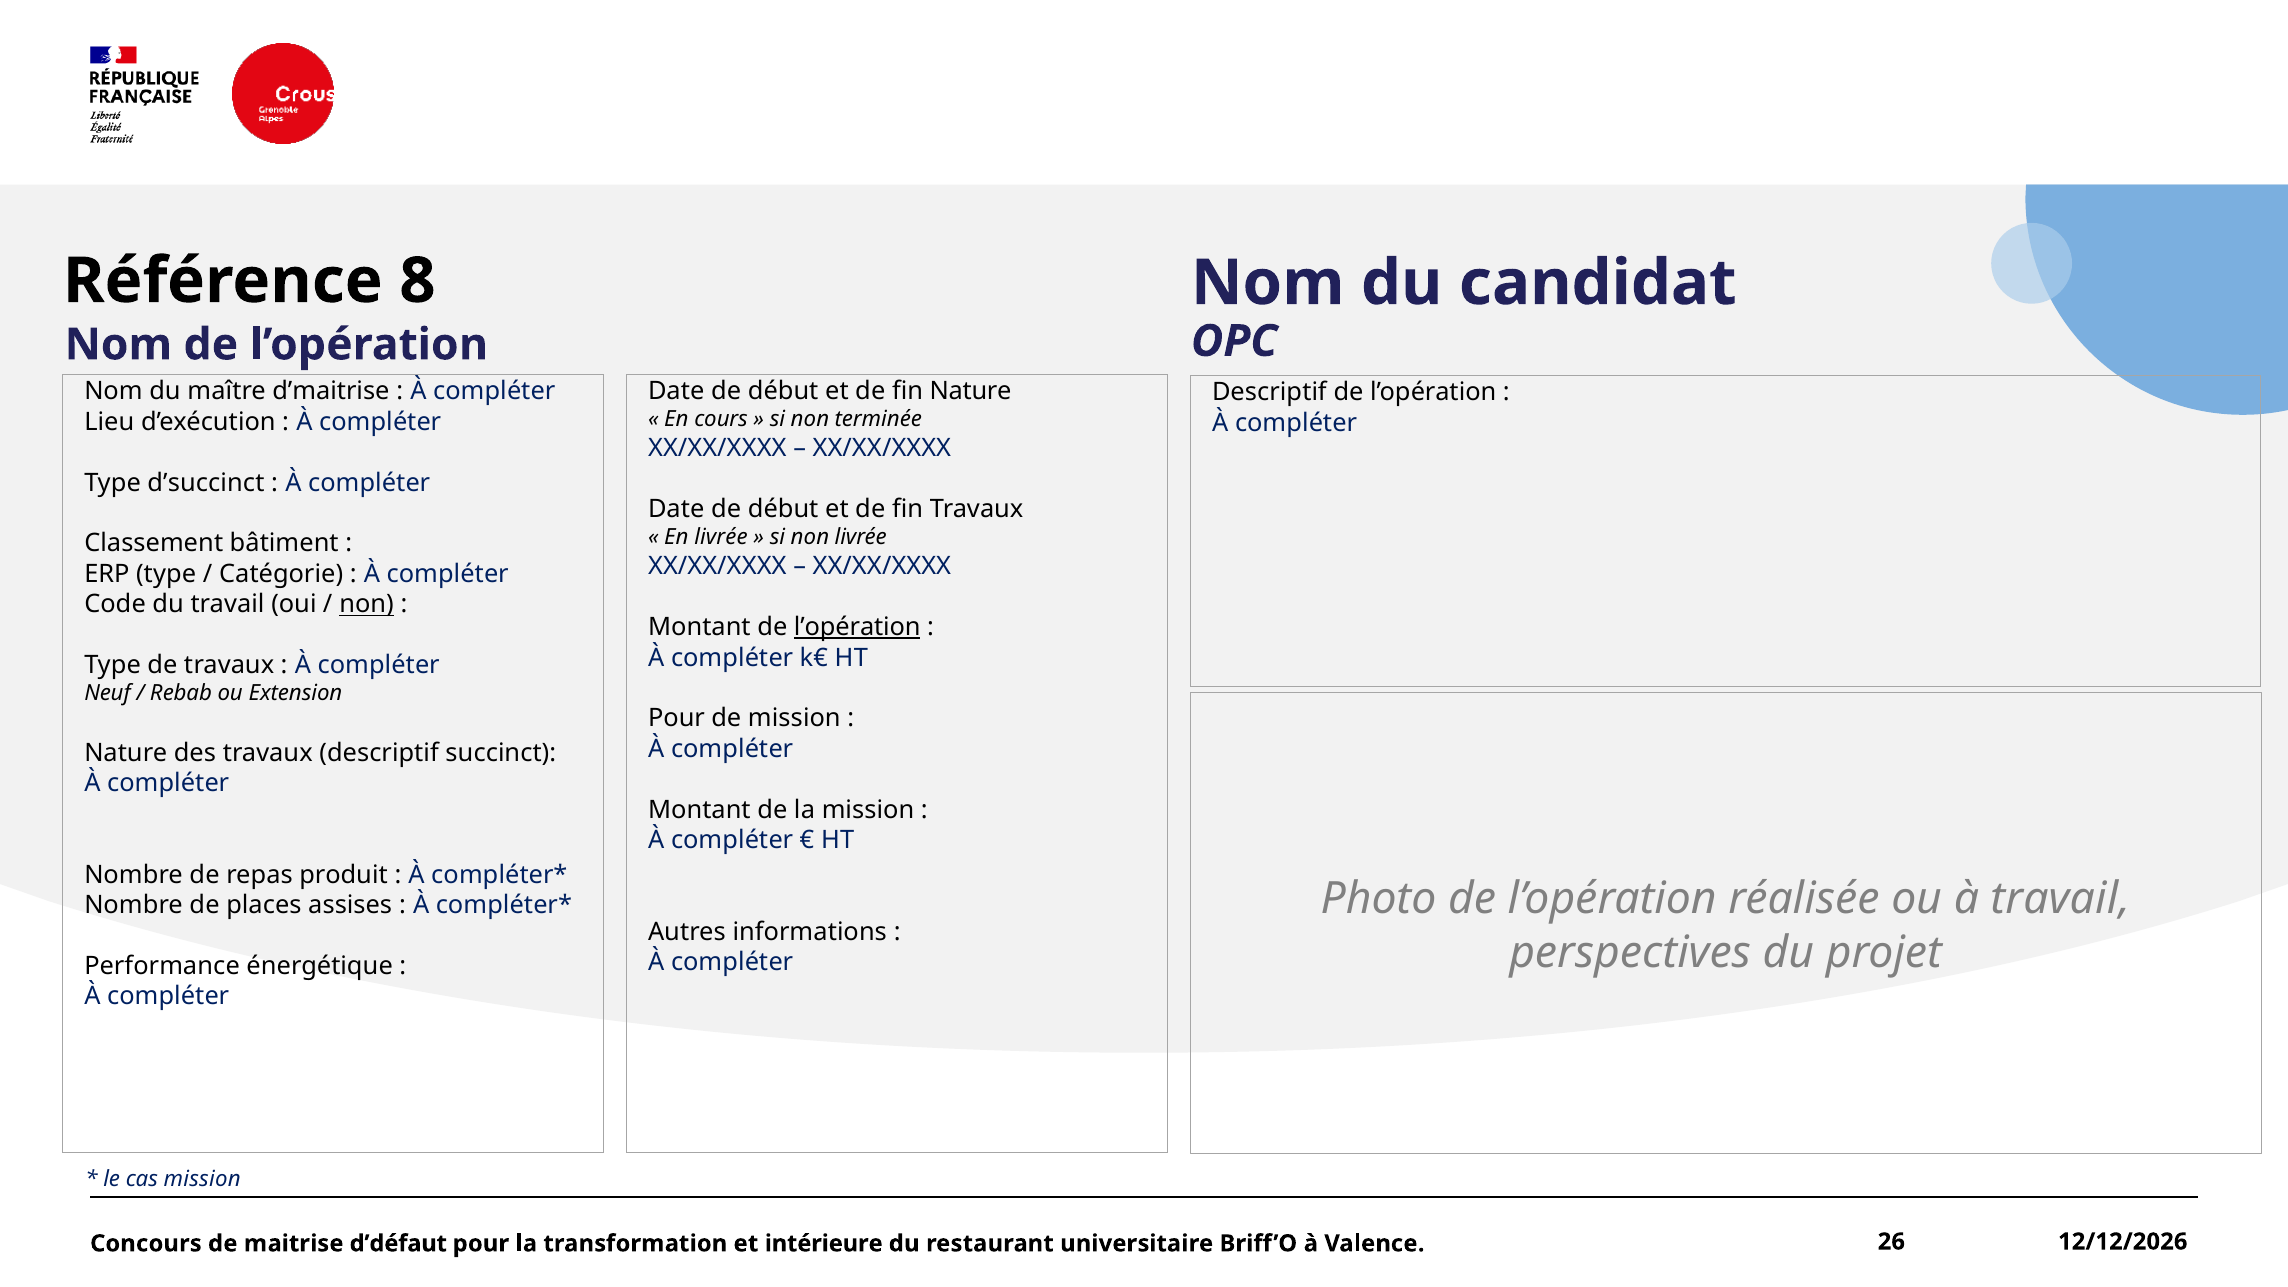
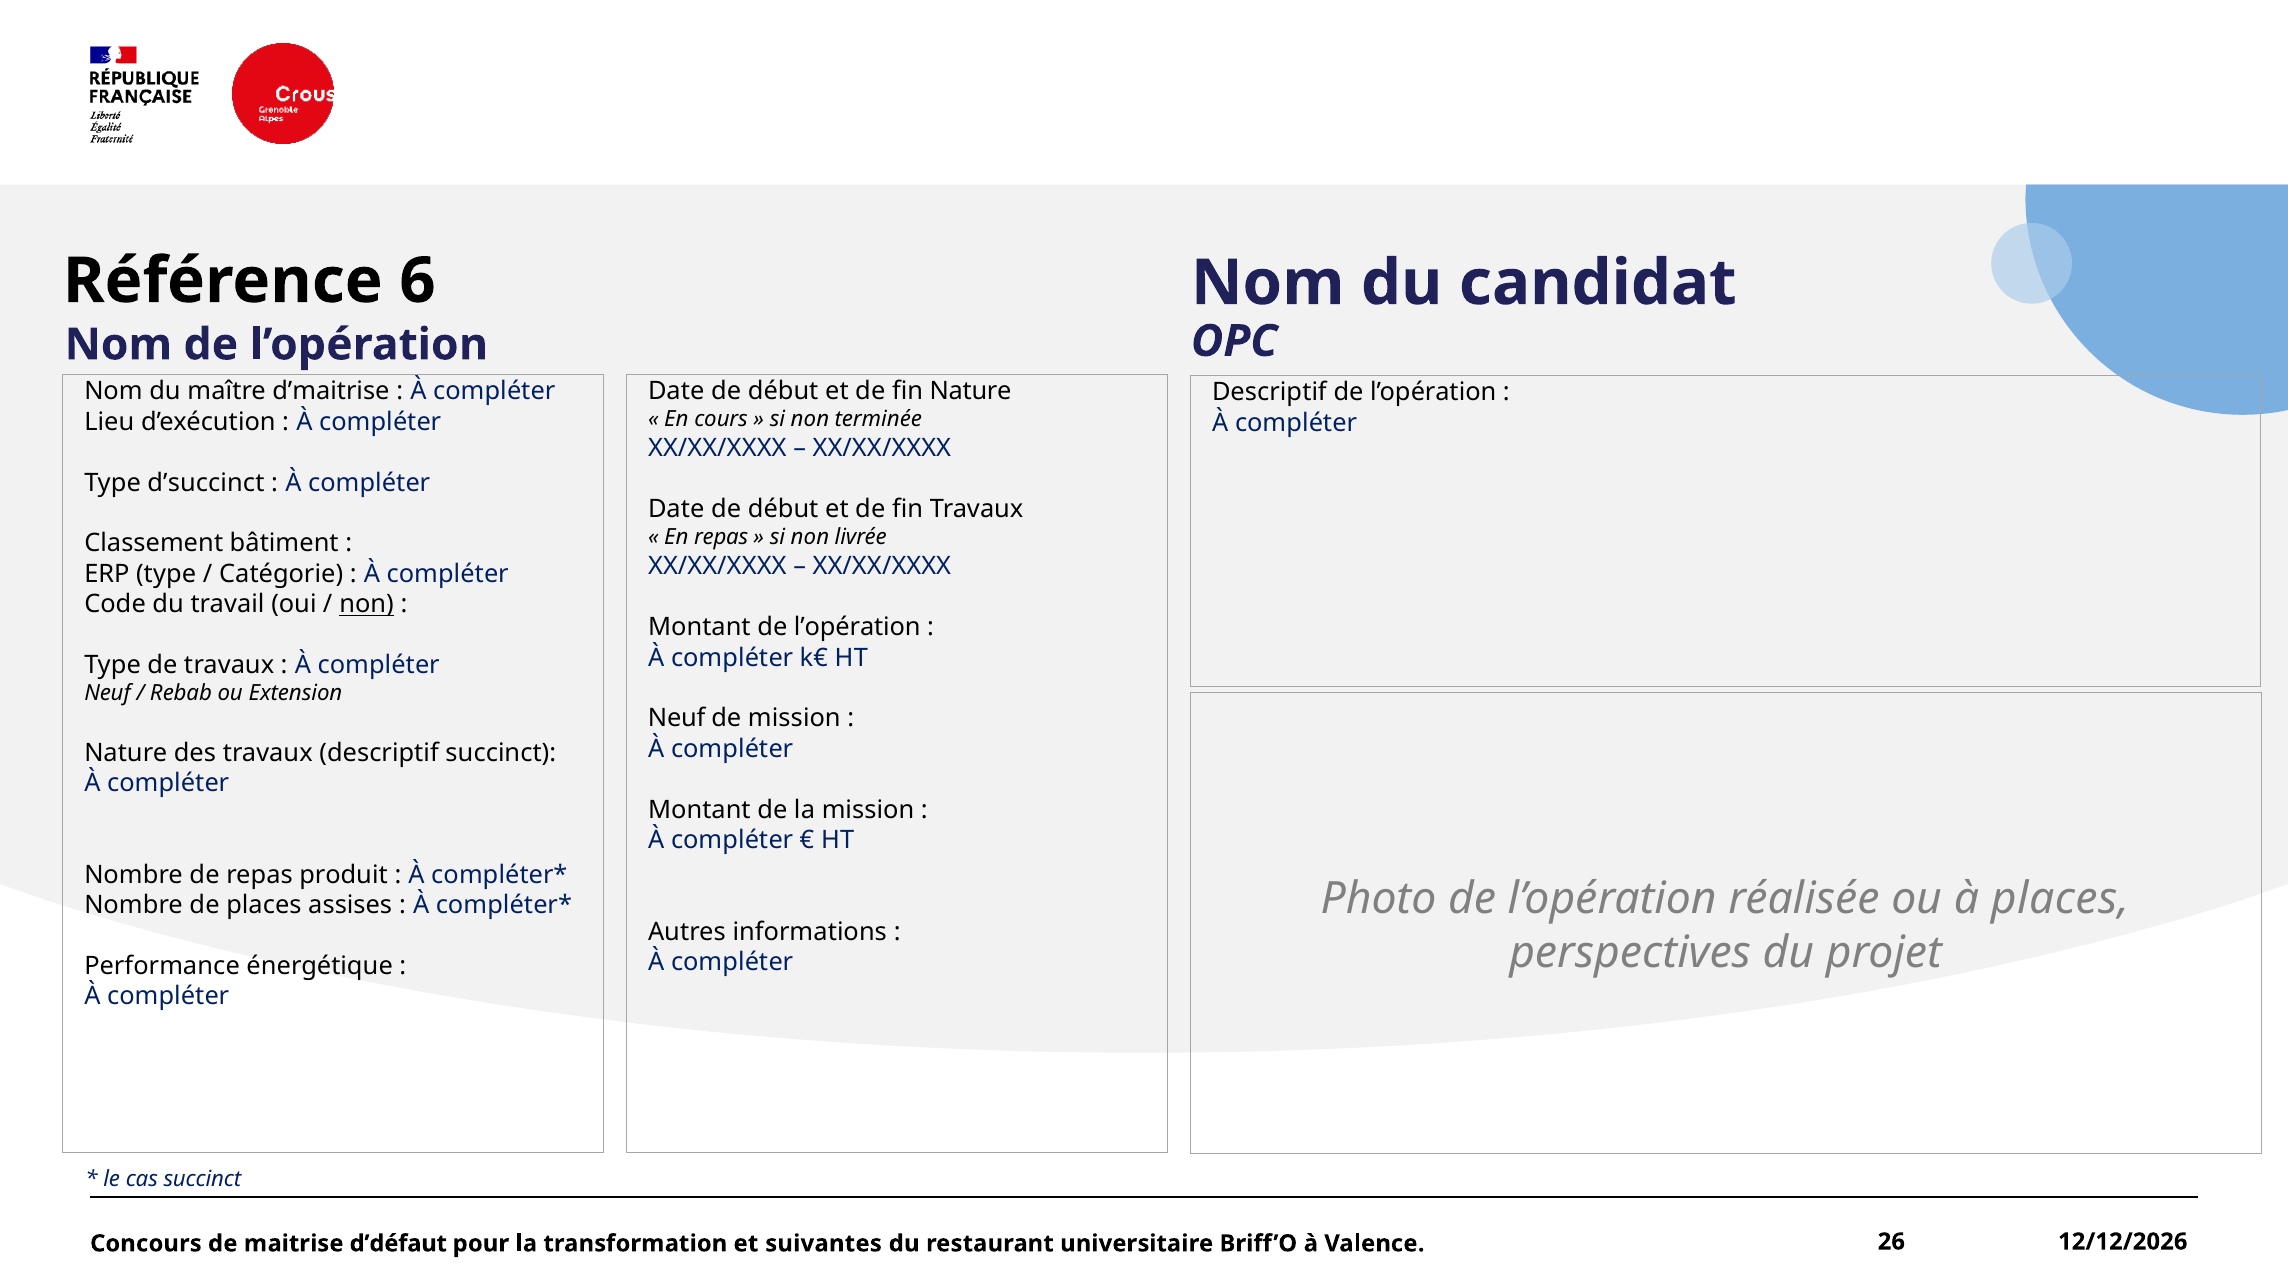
8: 8 -> 6
En livrée: livrée -> repas
l’opération at (857, 627) underline: present -> none
Pour at (677, 719): Pour -> Neuf
à travail: travail -> places
cas mission: mission -> succinct
intérieure: intérieure -> suivantes
